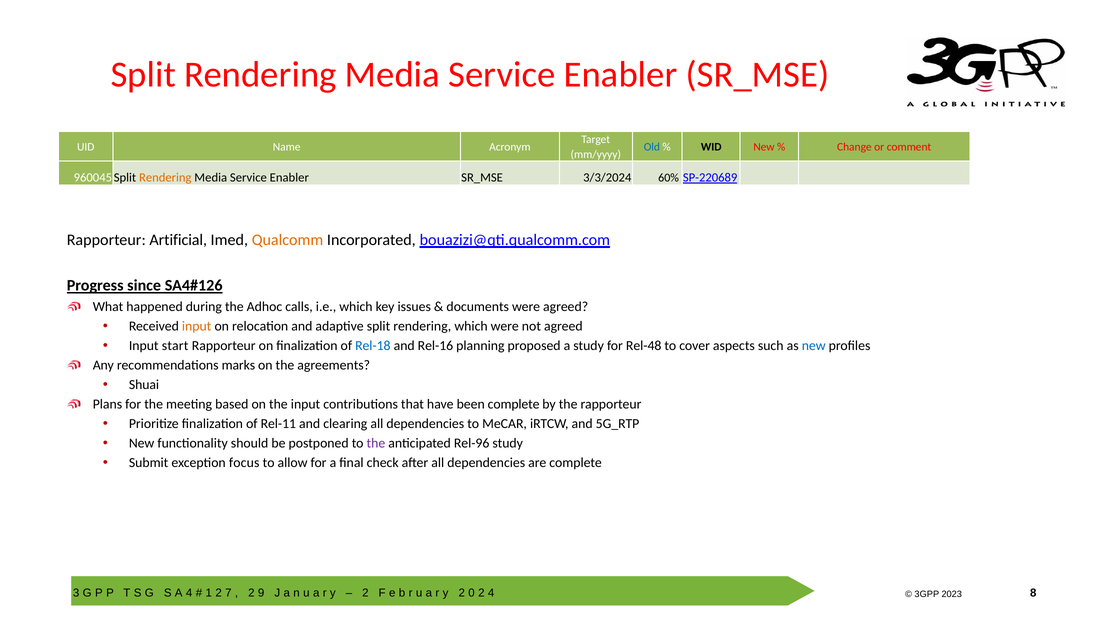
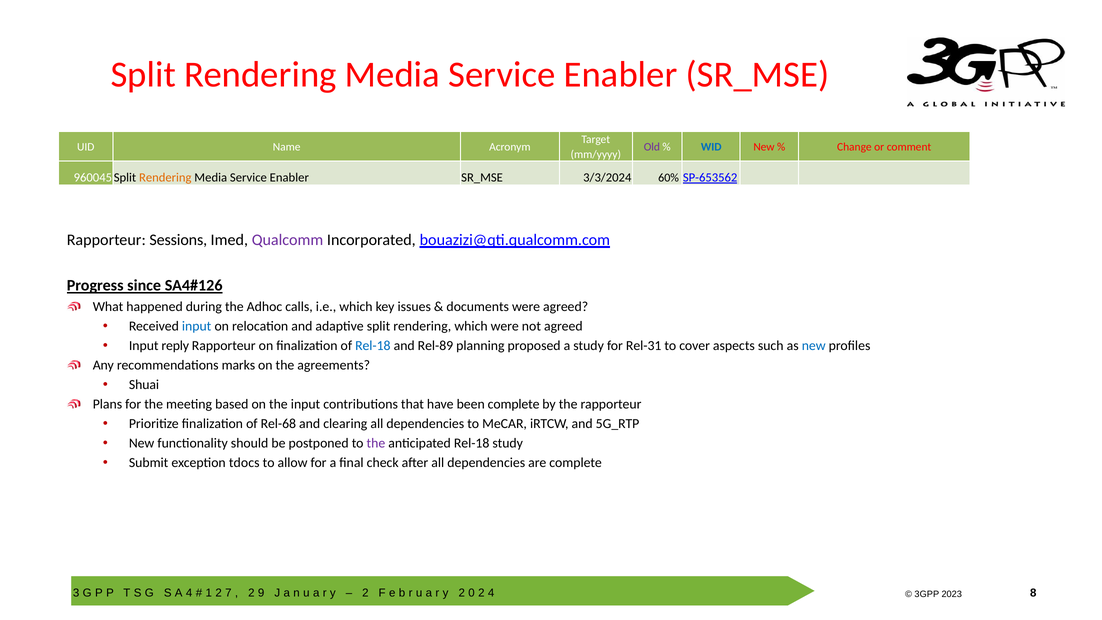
Old colour: blue -> purple
WID colour: black -> blue
SP-220689: SP-220689 -> SP-653562
Artificial: Artificial -> Sessions
Qualcomm colour: orange -> purple
input at (197, 326) colour: orange -> blue
start: start -> reply
Rel-16: Rel-16 -> Rel-89
Rel-48: Rel-48 -> Rel-31
Rel-11: Rel-11 -> Rel-68
anticipated Rel-96: Rel-96 -> Rel-18
focus: focus -> tdocs
